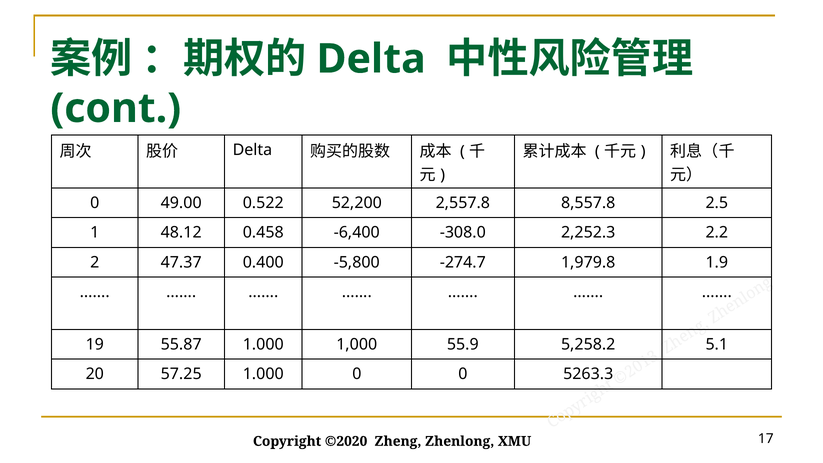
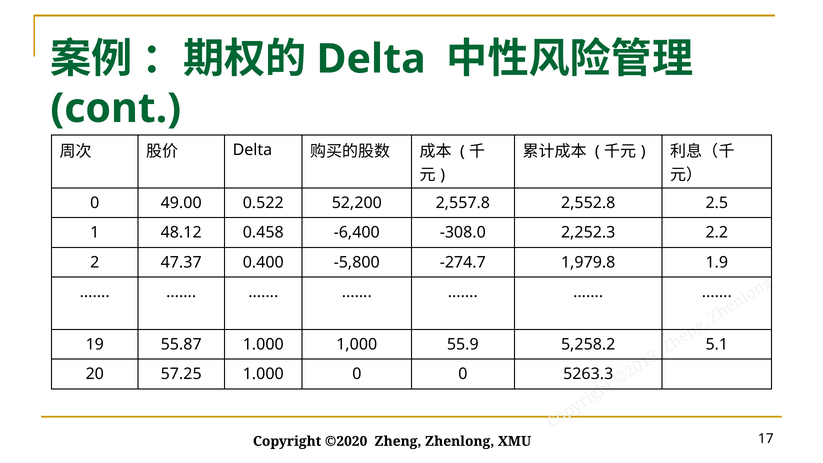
8,557.8: 8,557.8 -> 2,552.8
